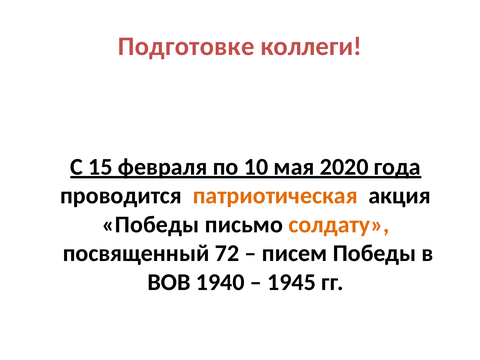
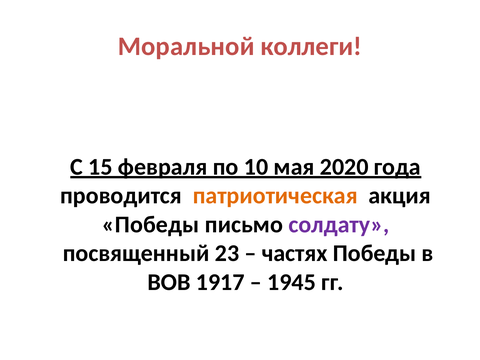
Подготовке: Подготовке -> Моральной
солдату colour: orange -> purple
72: 72 -> 23
писем: писем -> частях
1940: 1940 -> 1917
